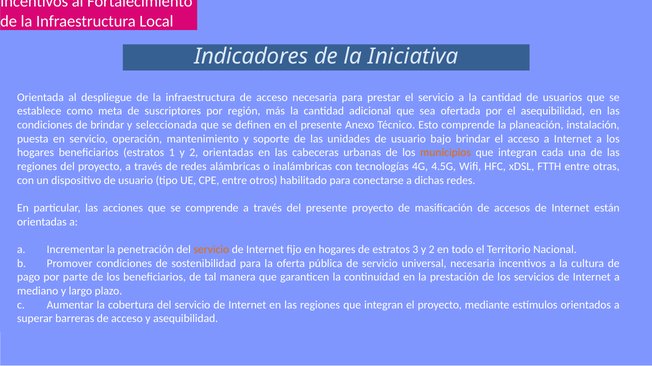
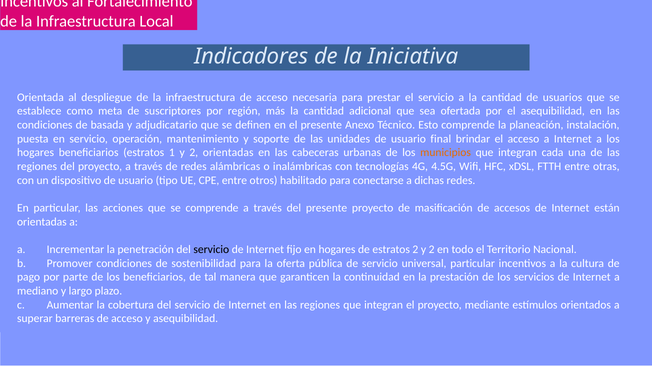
de brindar: brindar -> basada
seleccionada: seleccionada -> adjudicatario
bajo: bajo -> final
servicio at (211, 250) colour: orange -> black
estratos 3: 3 -> 2
universal necesaria: necesaria -> particular
